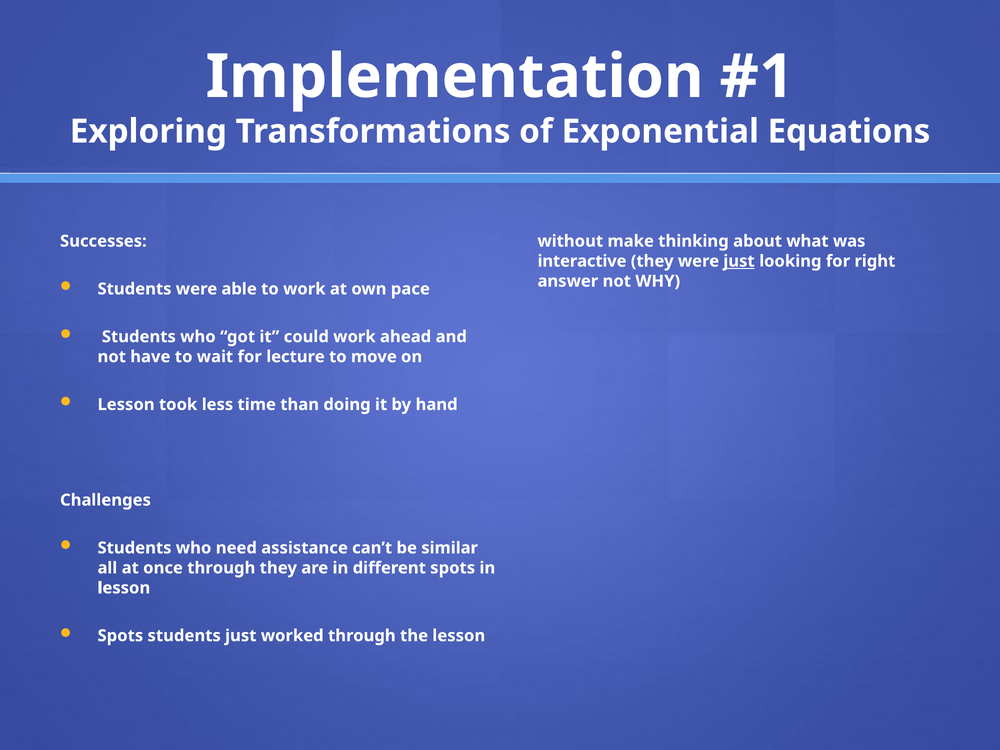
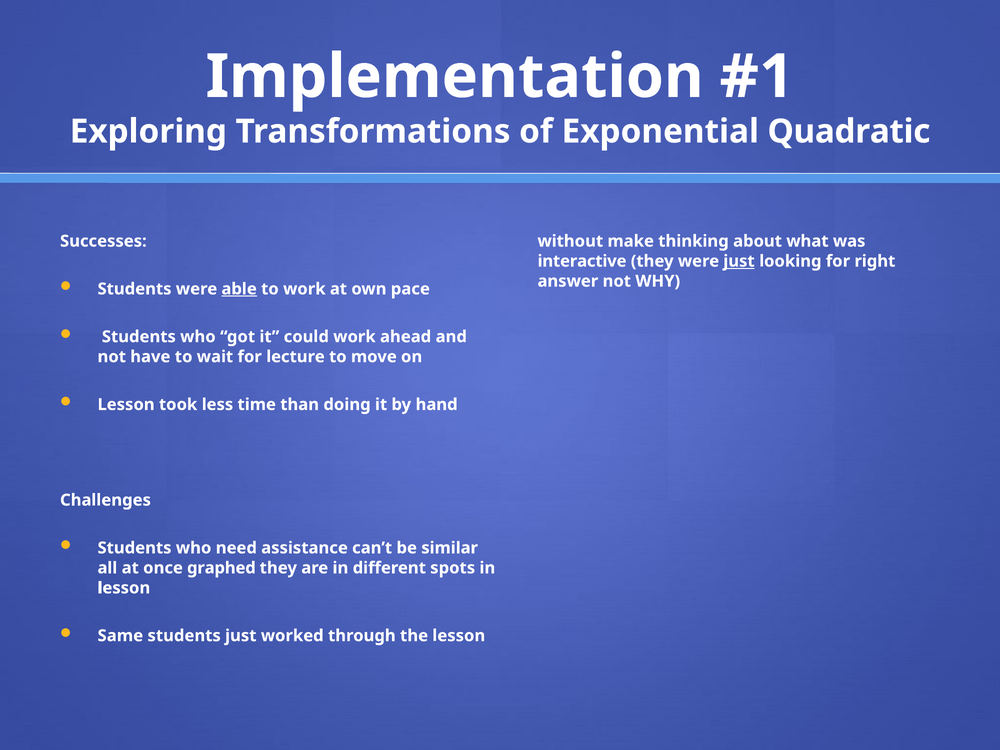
Equations: Equations -> Quadratic
able underline: none -> present
once through: through -> graphed
Spots at (120, 636): Spots -> Same
